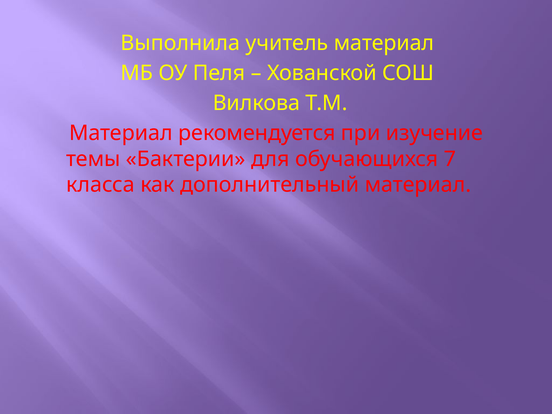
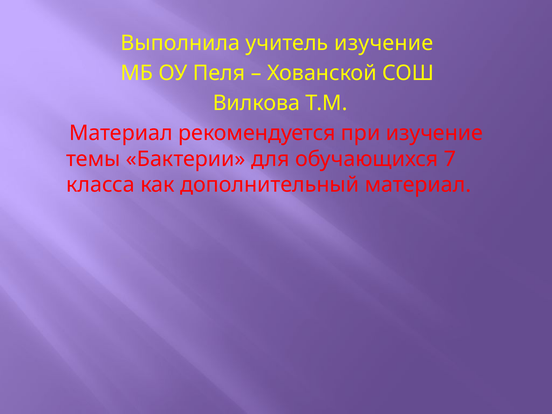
учитель материал: материал -> изучение
